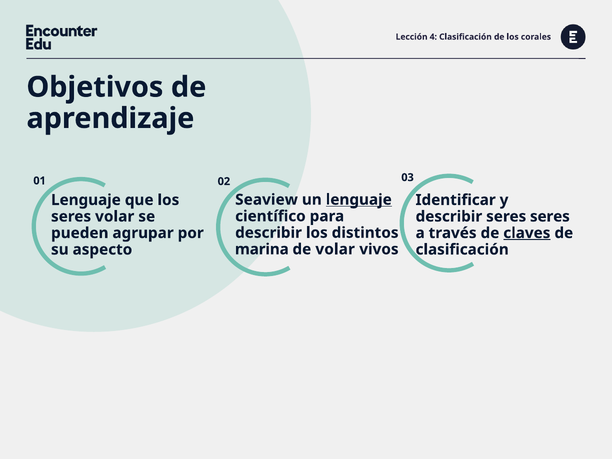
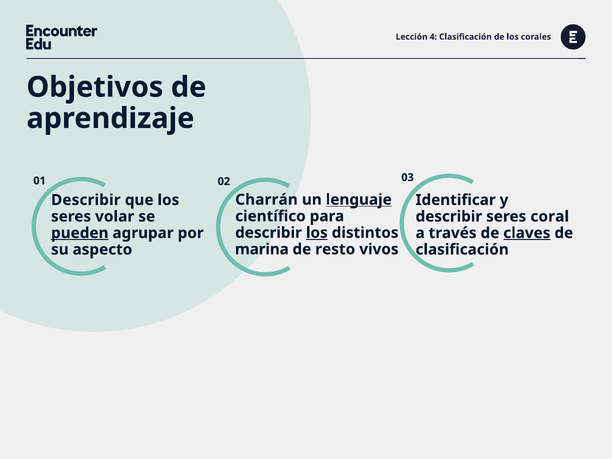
Seaview: Seaview -> Charrán
Lenguaje at (86, 200): Lenguaje -> Describir
seres seres: seres -> coral
los at (317, 233) underline: none -> present
pueden underline: none -> present
de volar: volar -> resto
